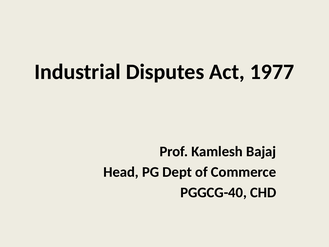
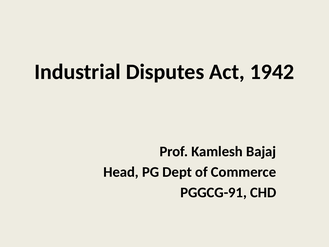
1977: 1977 -> 1942
PGGCG-40: PGGCG-40 -> PGGCG-91
